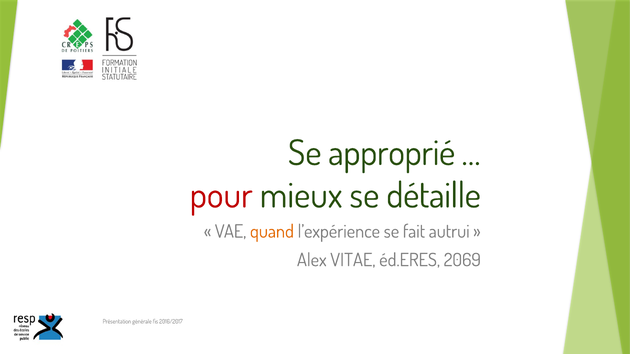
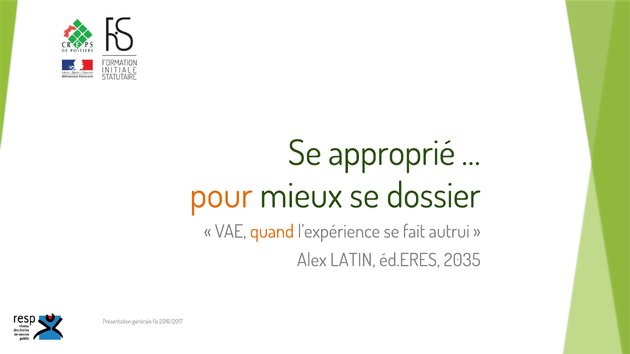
pour colour: red -> orange
détaille: détaille -> dossier
VITAE: VITAE -> LATIN
2069: 2069 -> 2035
